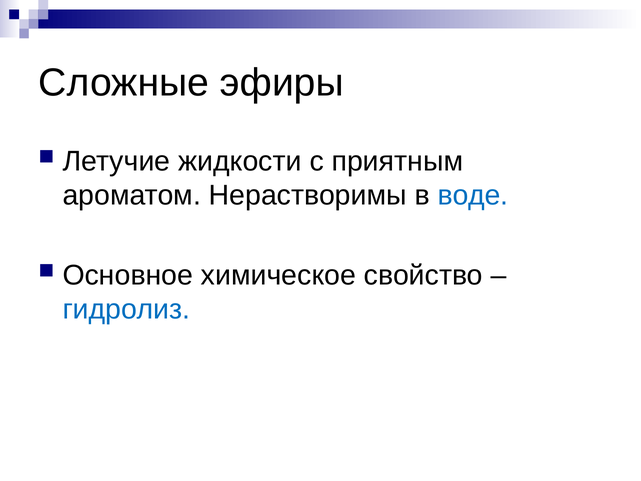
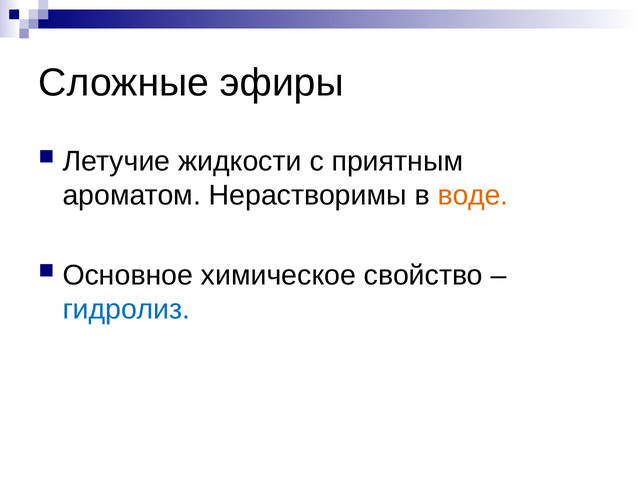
воде colour: blue -> orange
